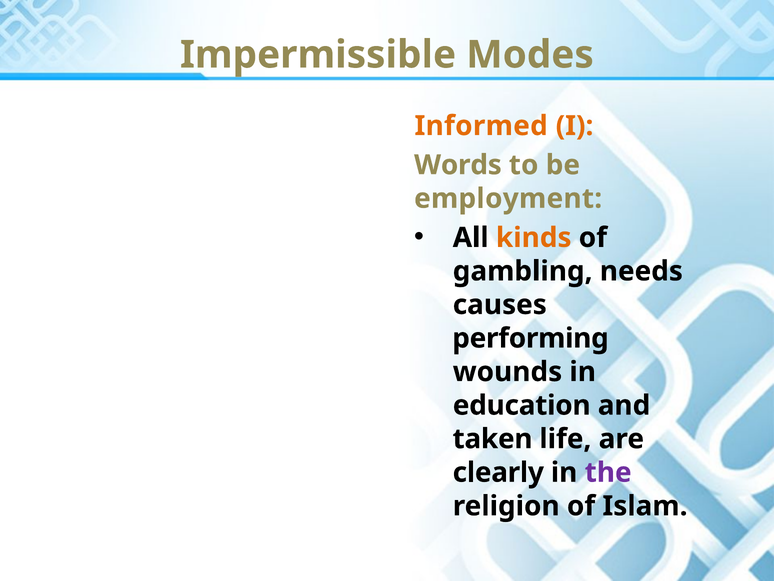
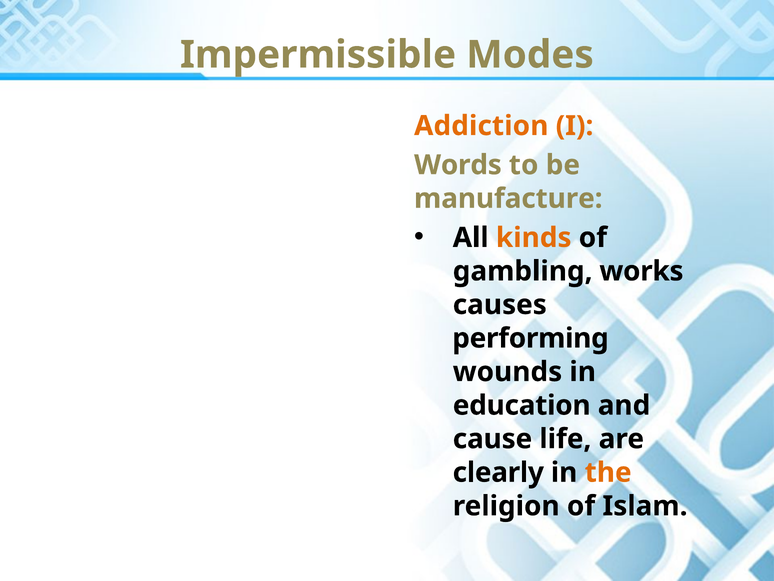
Informed: Informed -> Addiction
employment: employment -> manufacture
needs: needs -> works
taken: taken -> cause
the colour: purple -> orange
